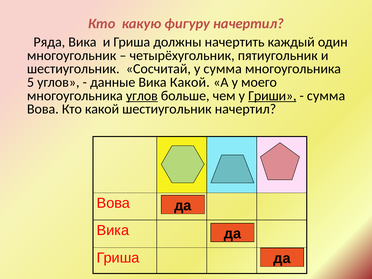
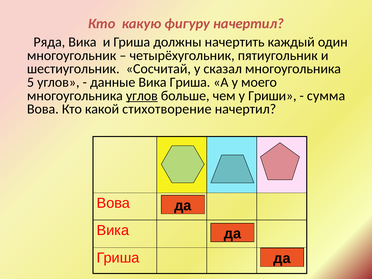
у сумма: сумма -> сказал
Какой at (190, 82): Какой -> Гриша
Гриши underline: present -> none
какой шестиугольник: шестиугольник -> стихотворение
